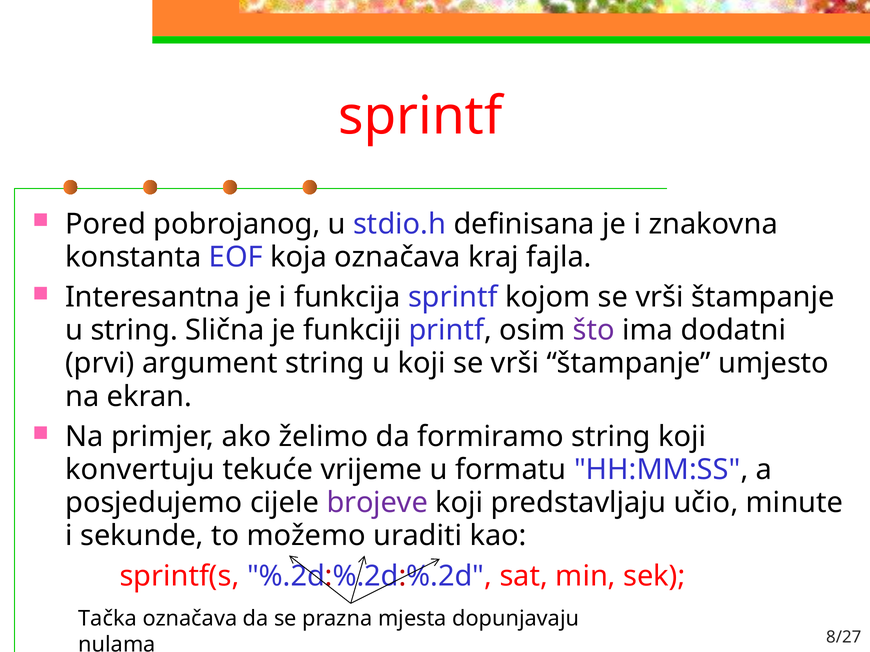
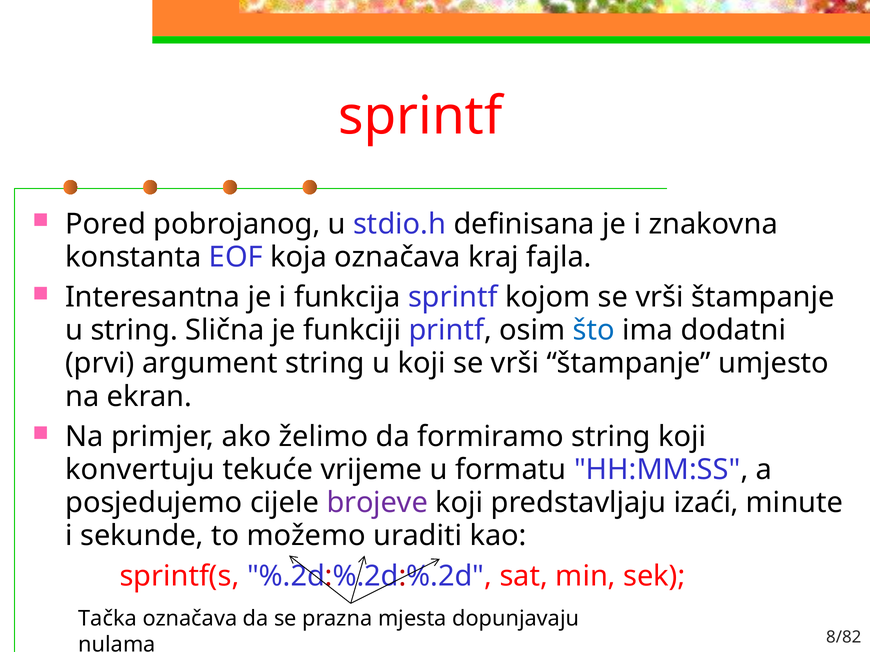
što colour: purple -> blue
učio: učio -> izaći
8/27: 8/27 -> 8/82
